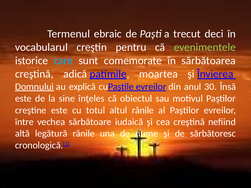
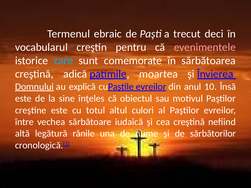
evenimentele colour: light green -> pink
30: 30 -> 10
altul rănile: rănile -> culori
sărbătoresc: sărbătoresc -> sărbătorilor
